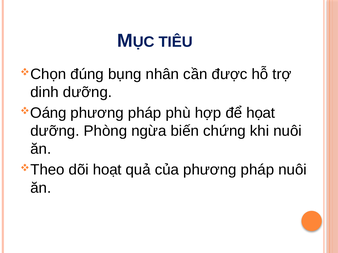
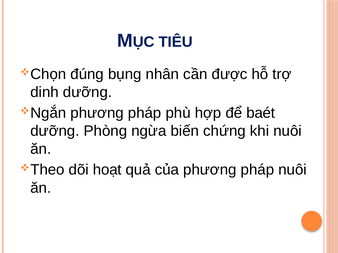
Oáng: Oáng -> Ngắn
họat: họat -> baét
